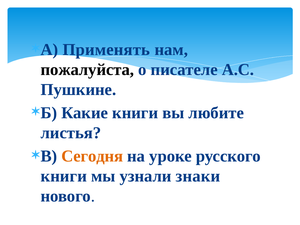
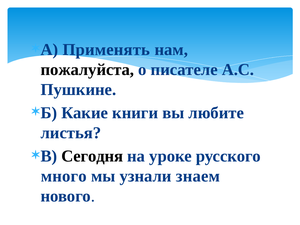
Сегодня colour: orange -> black
книги at (64, 176): книги -> много
знаки: знаки -> знаем
